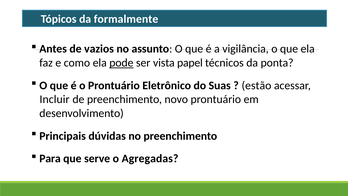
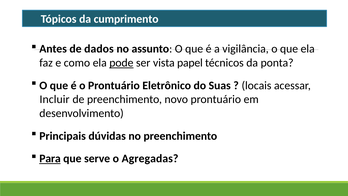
formalmente: formalmente -> cumprimento
vazios: vazios -> dados
estão: estão -> locais
Para underline: none -> present
